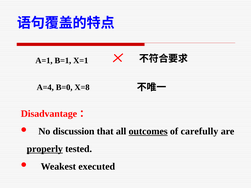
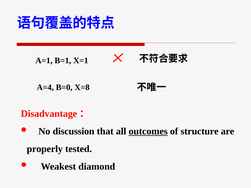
carefully: carefully -> structure
properly underline: present -> none
executed: executed -> diamond
